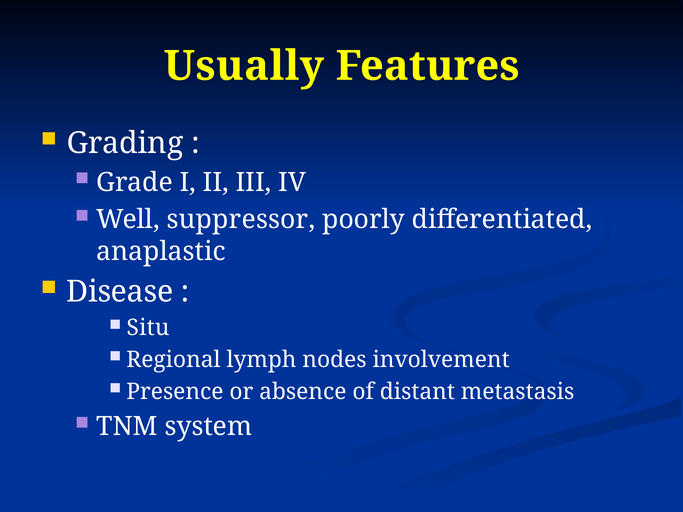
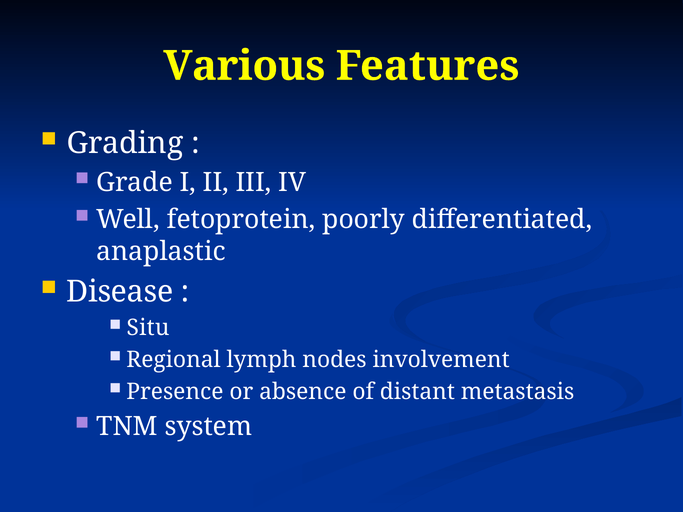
Usually: Usually -> Various
suppressor: suppressor -> fetoprotein
